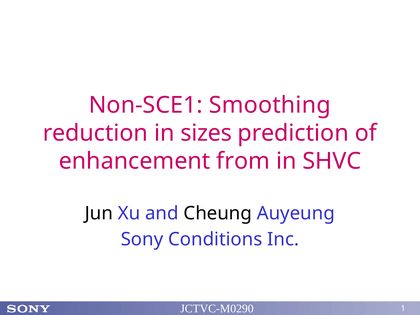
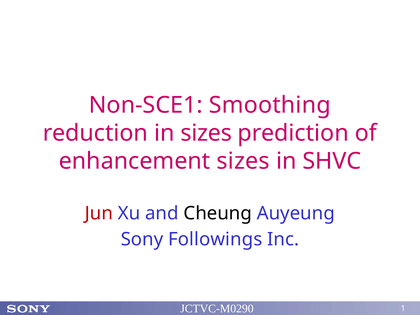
enhancement from: from -> sizes
Jun colour: black -> red
Conditions: Conditions -> Followings
